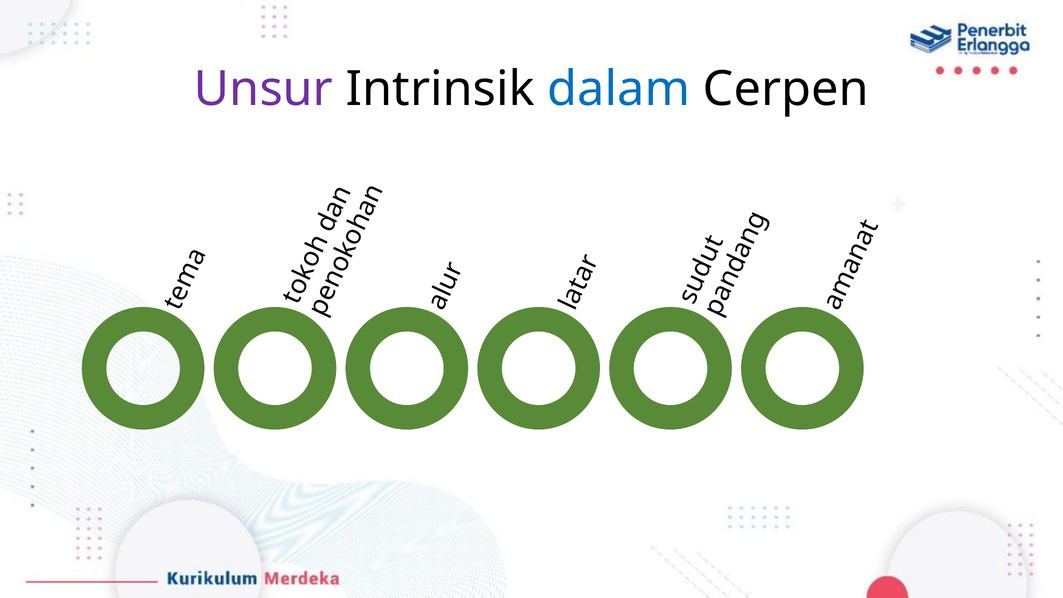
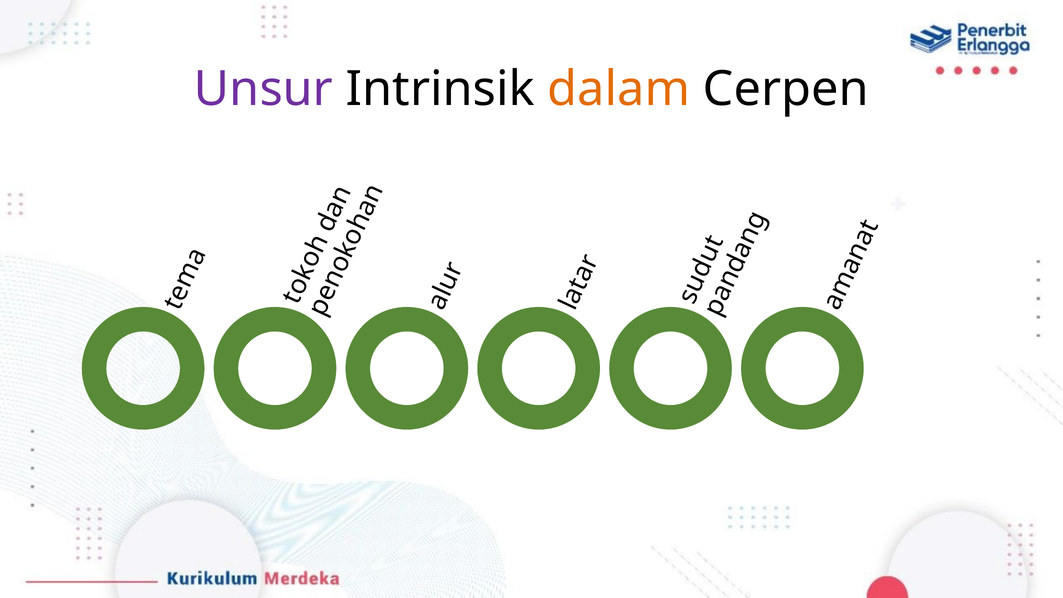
dalam colour: blue -> orange
